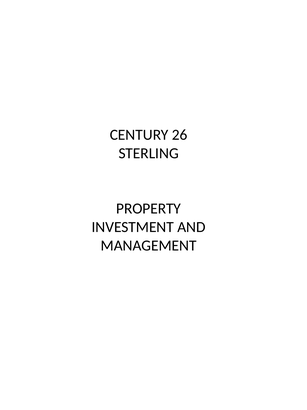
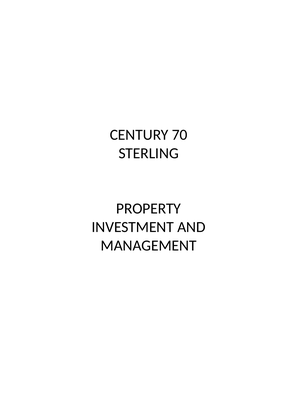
26: 26 -> 70
